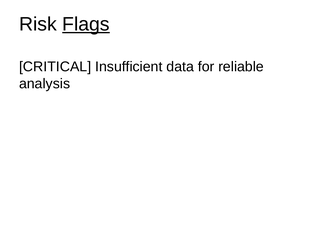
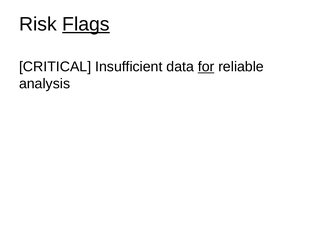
for underline: none -> present
